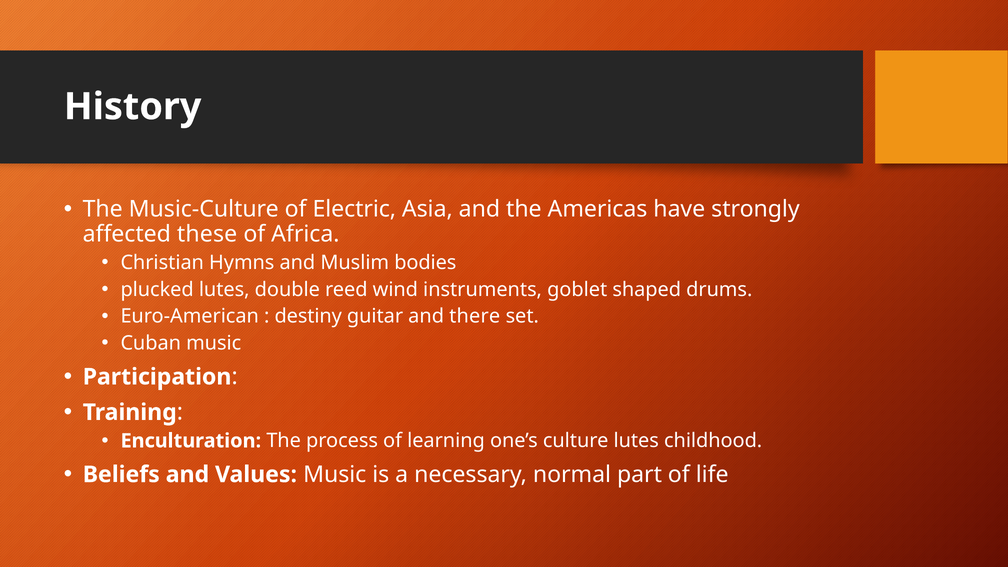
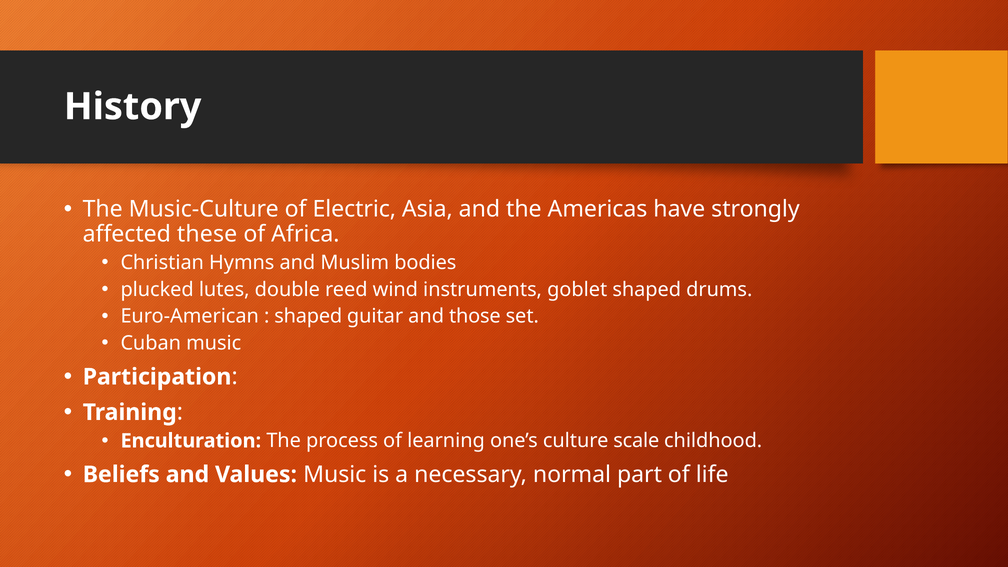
destiny at (308, 316): destiny -> shaped
there: there -> those
culture lutes: lutes -> scale
